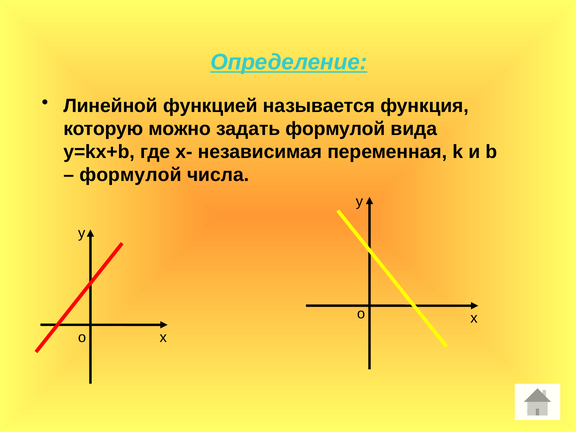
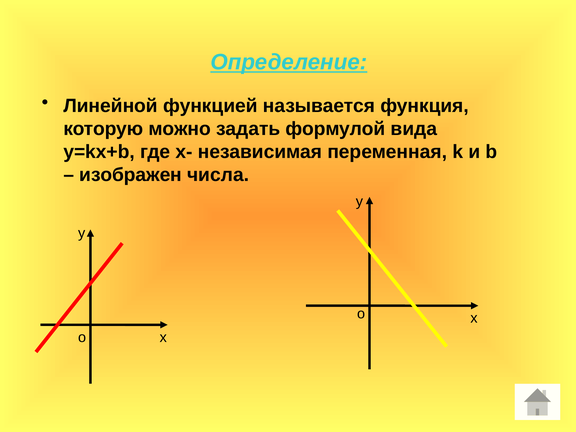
формулой at (130, 175): формулой -> изображен
